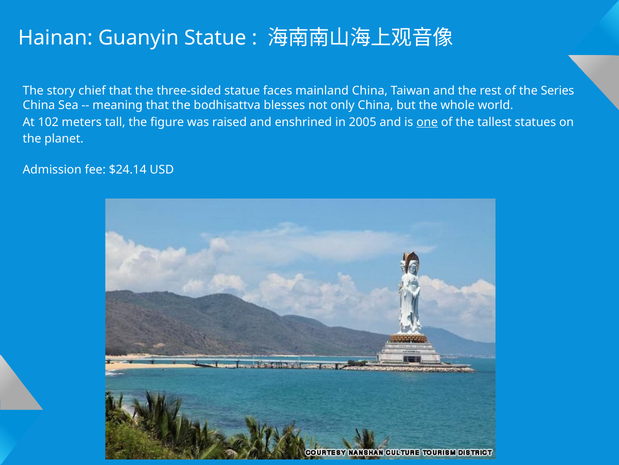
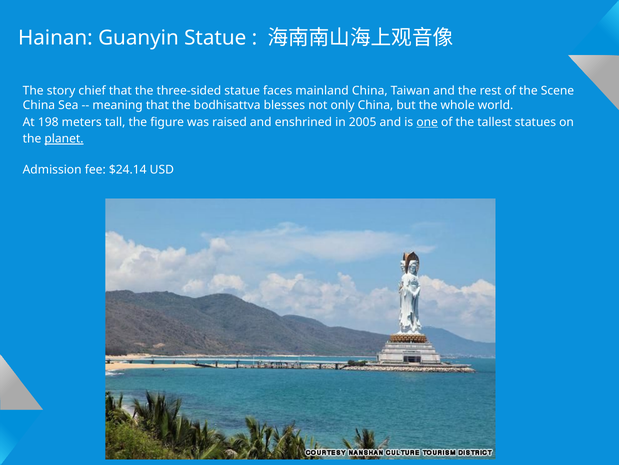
Series: Series -> Scene
102: 102 -> 198
planet underline: none -> present
